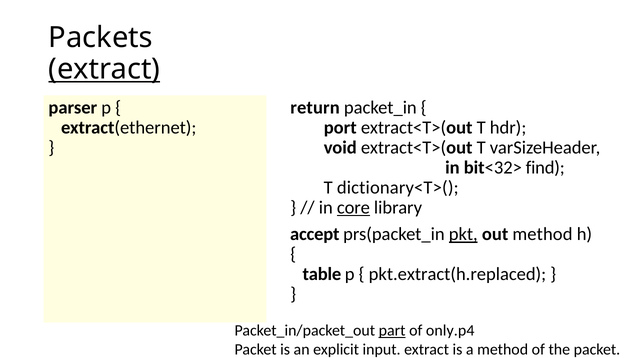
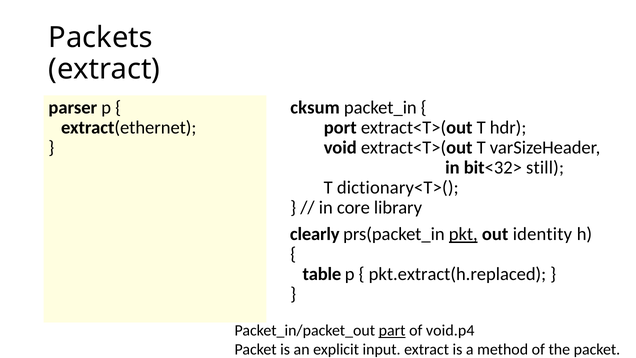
extract at (104, 69) underline: present -> none
return: return -> cksum
find: find -> still
core underline: present -> none
accept: accept -> clearly
out method: method -> identity
only.p4: only.p4 -> void.p4
